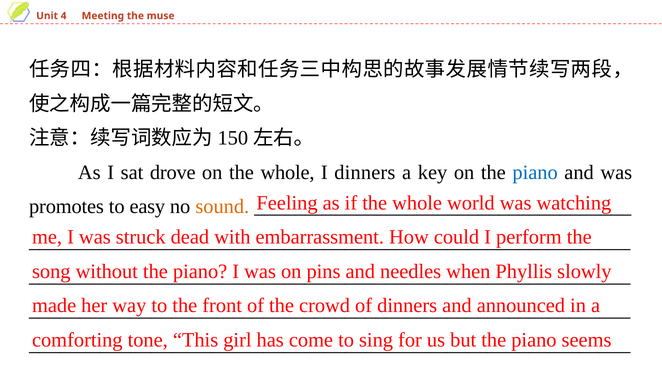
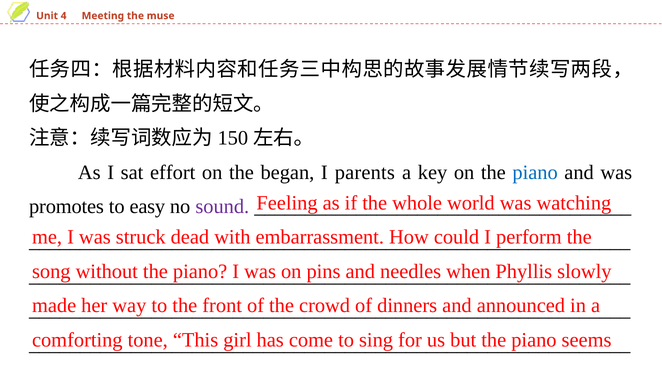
drove: drove -> effort
on the whole: whole -> began
I dinners: dinners -> parents
sound colour: orange -> purple
